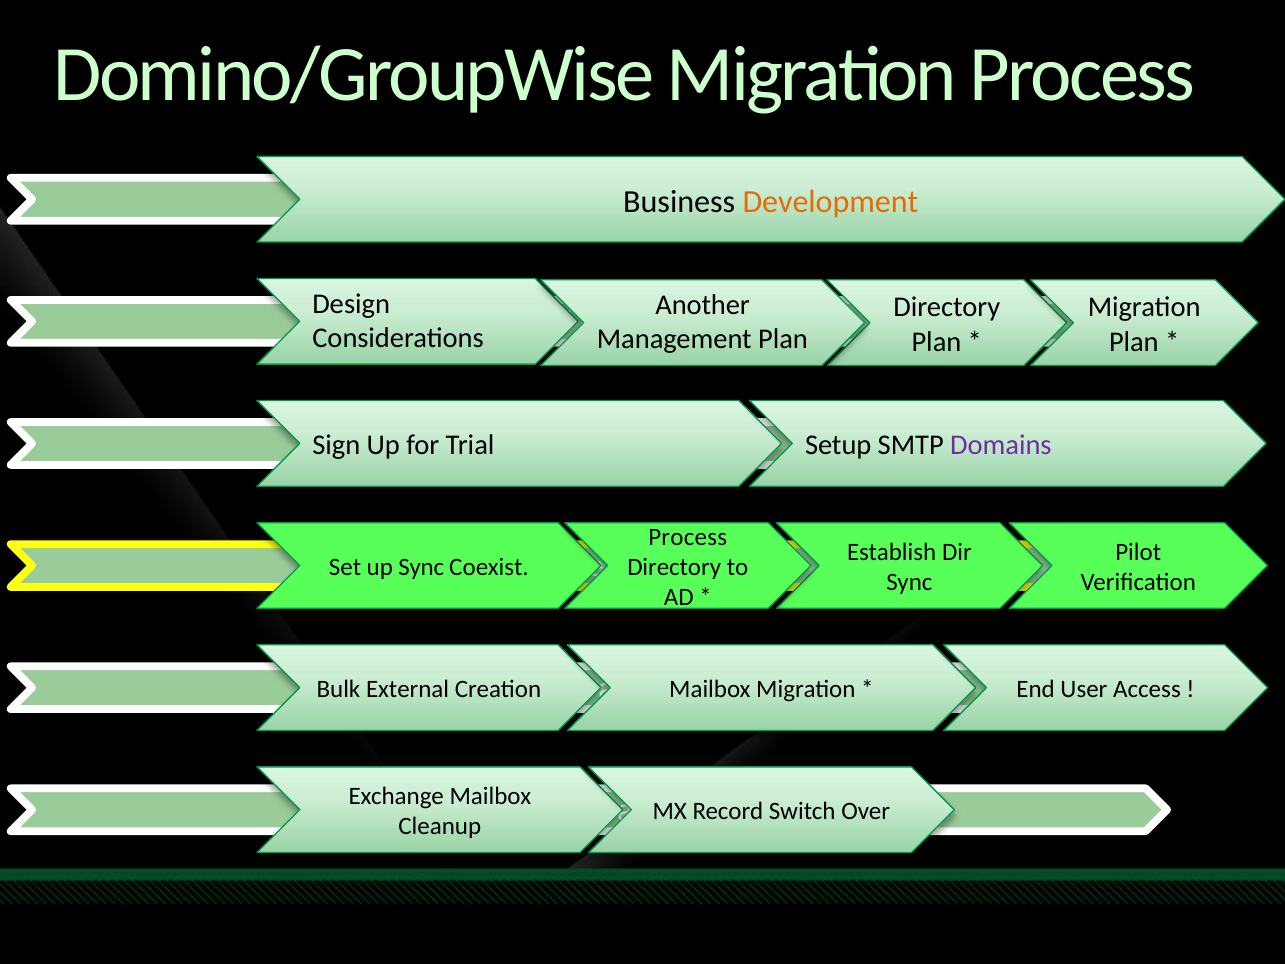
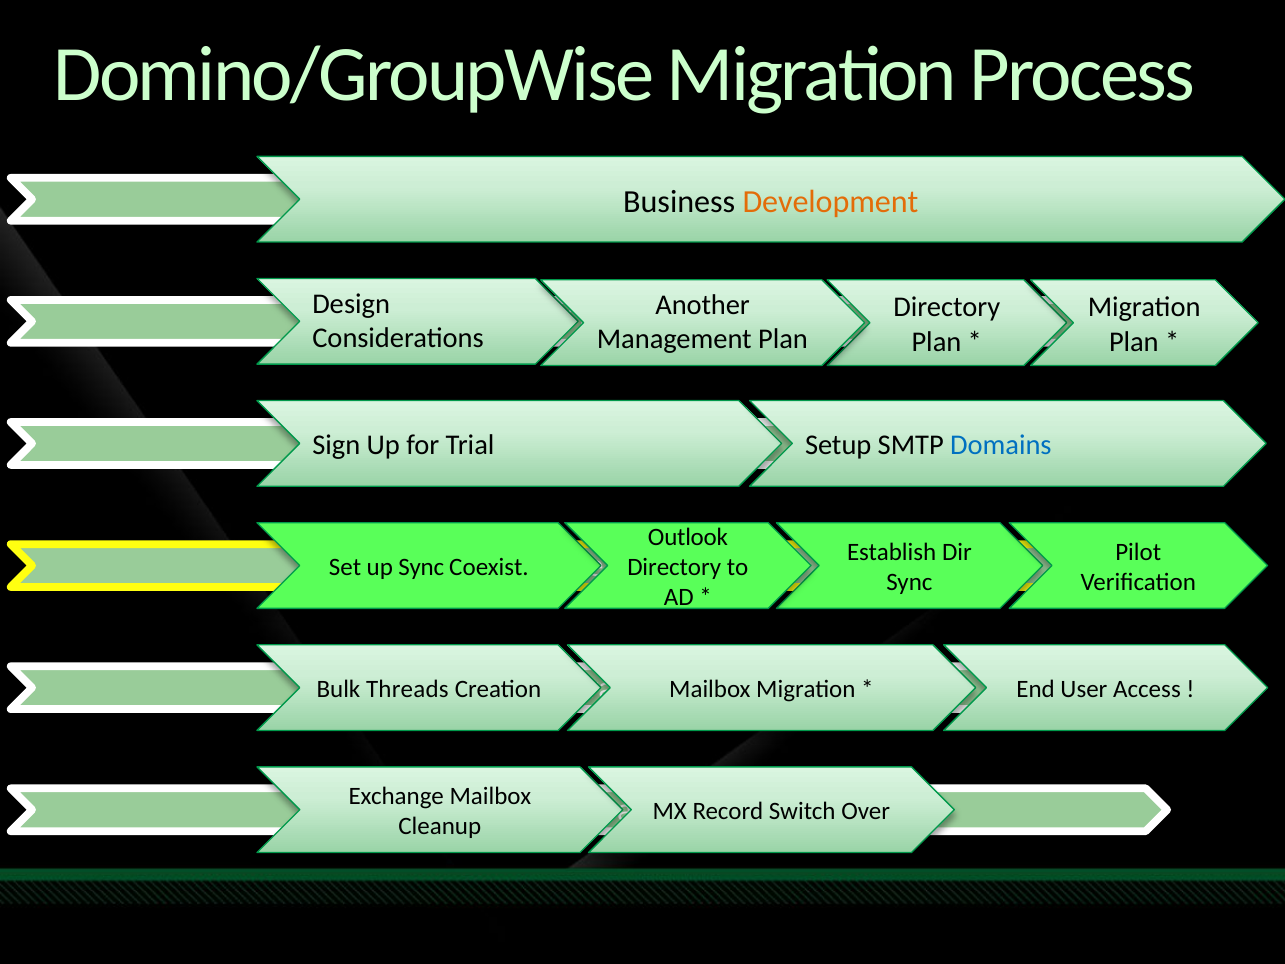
Domains colour: purple -> blue
Process at (688, 537): Process -> Outlook
External: External -> Threads
